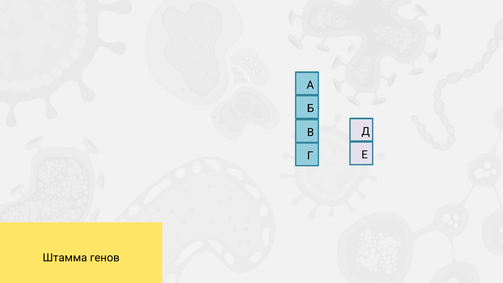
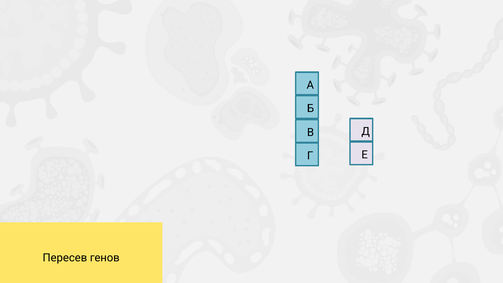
Штамма: Штамма -> Пересев
